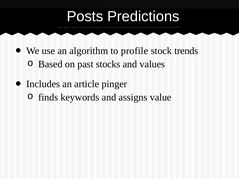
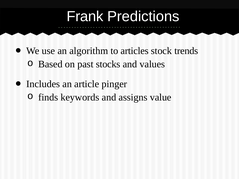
Posts: Posts -> Frank
profile: profile -> articles
